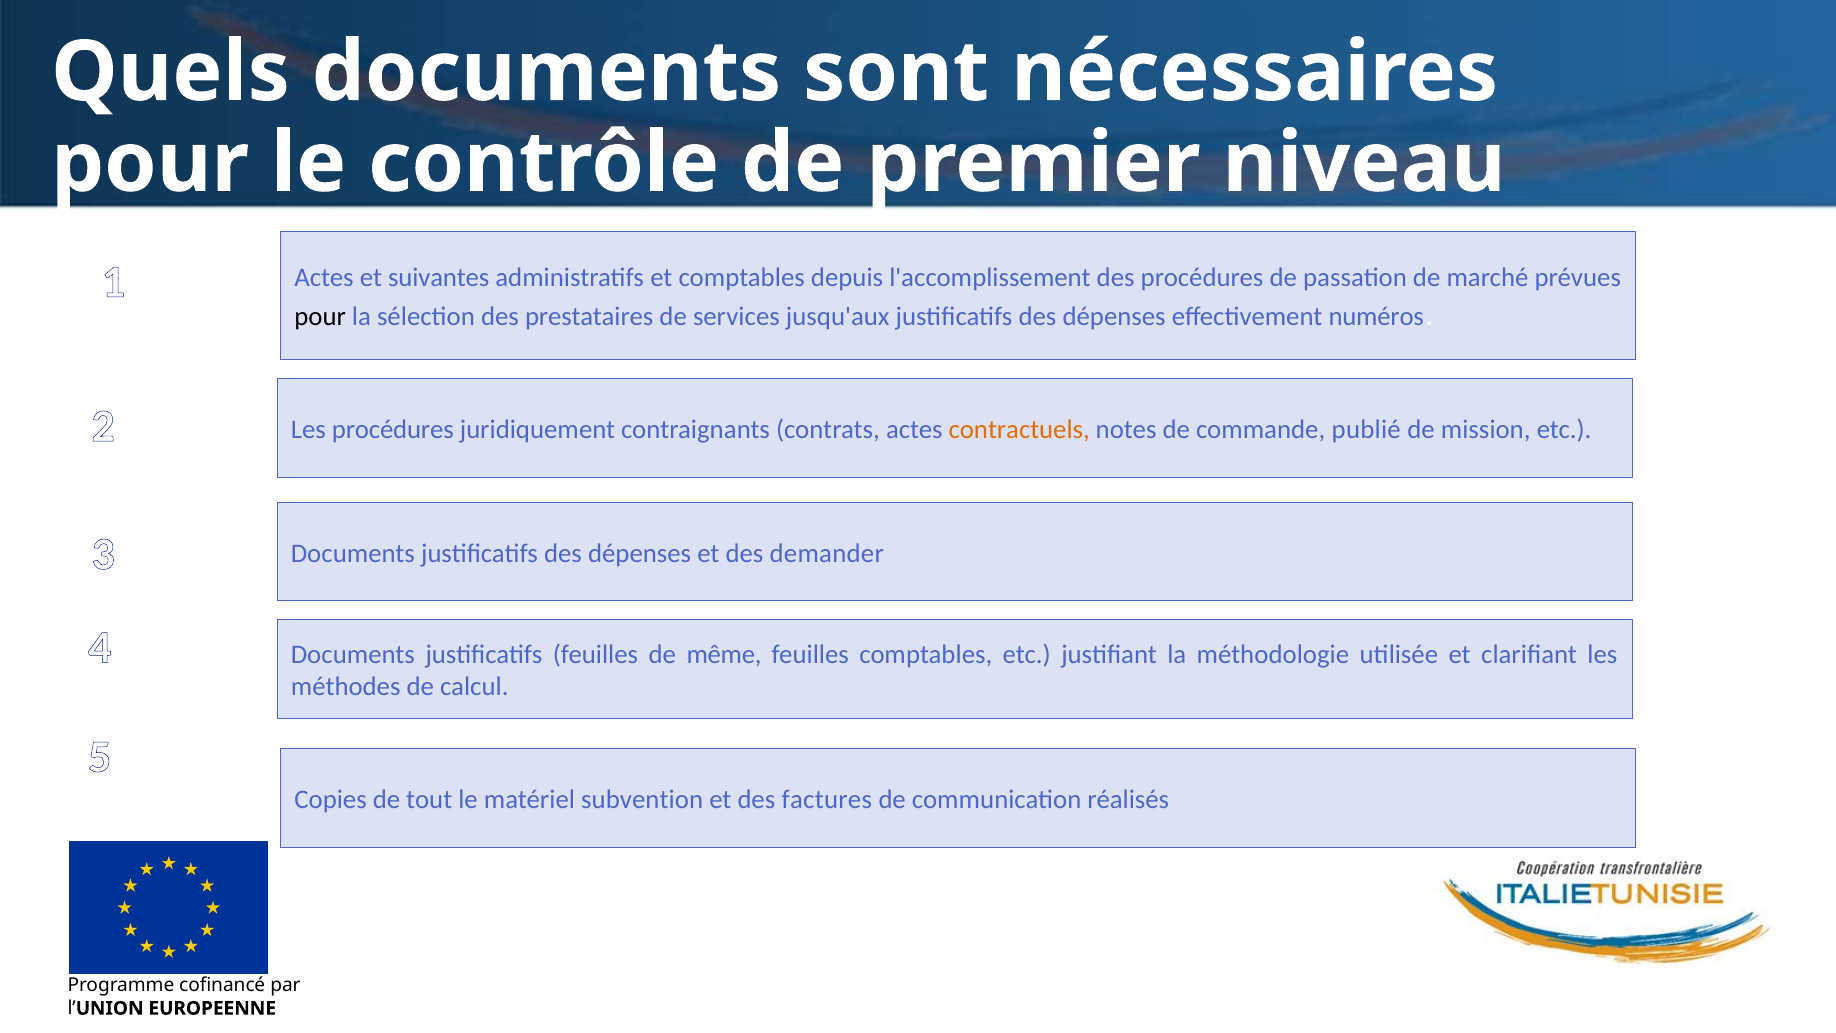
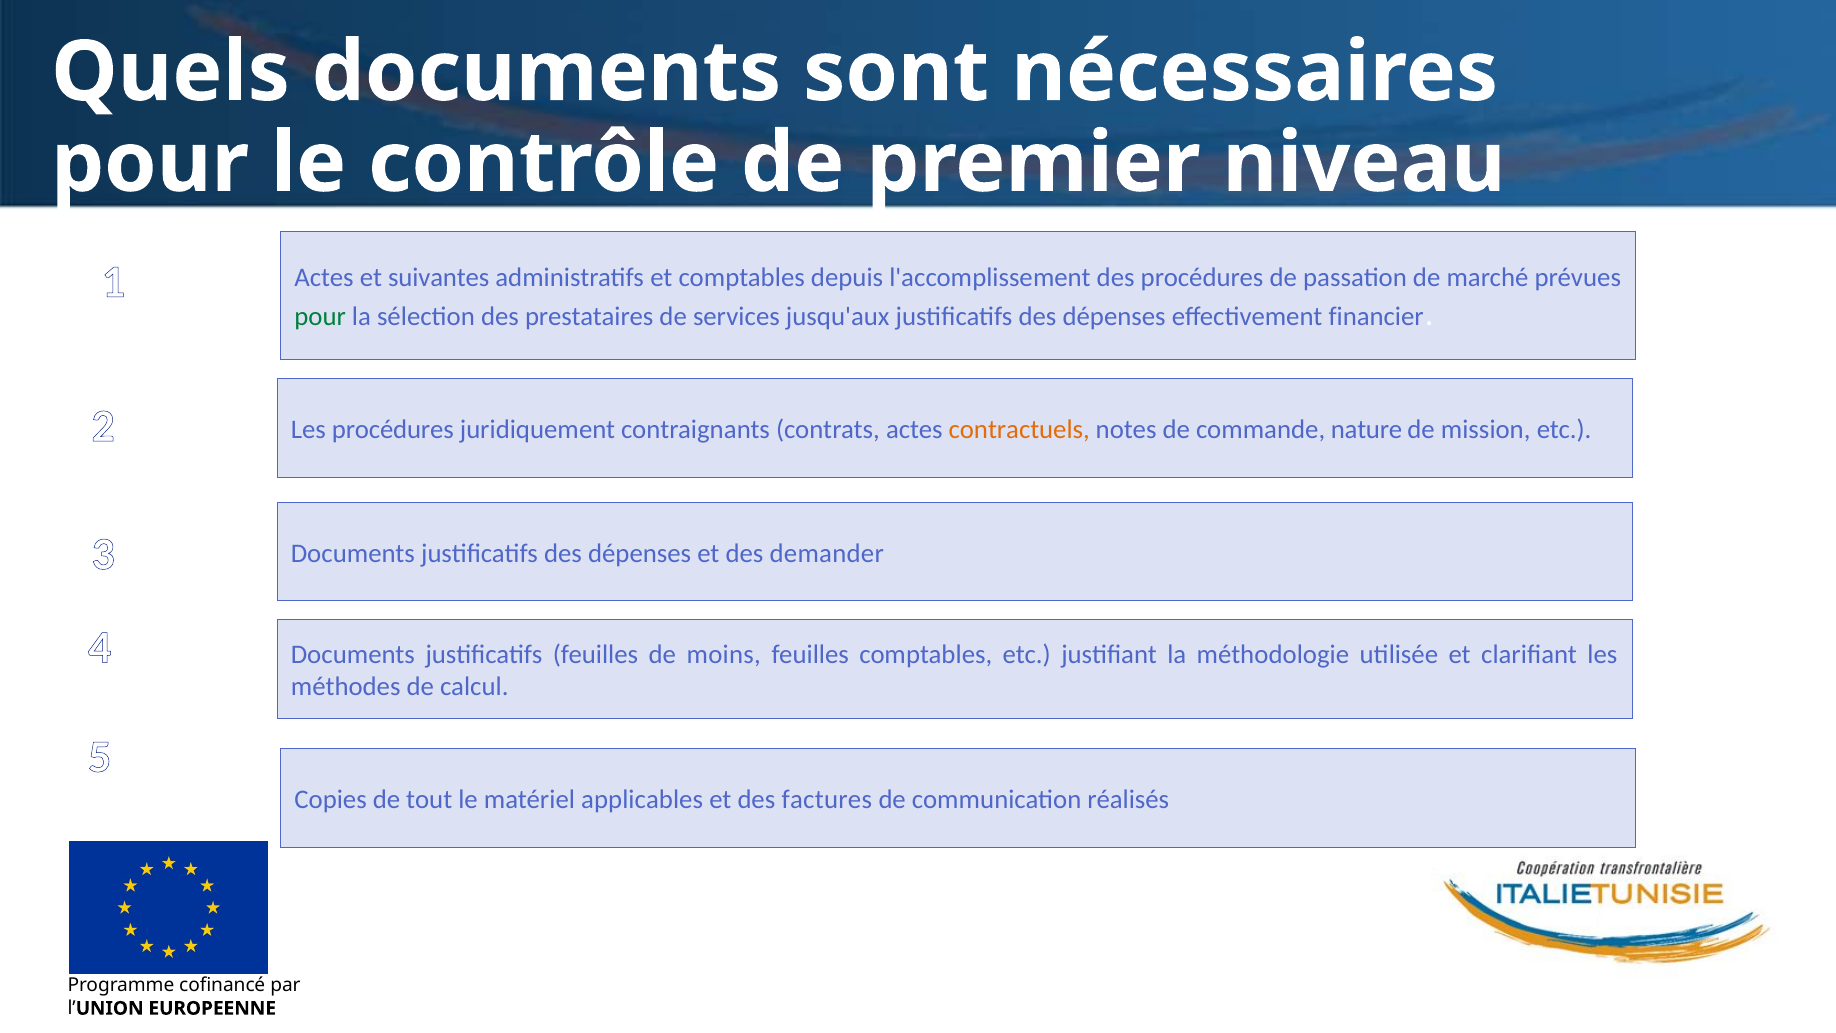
pour at (320, 317) colour: black -> green
numéros: numéros -> financier
publié: publié -> nature
même: même -> moins
subvention: subvention -> applicables
